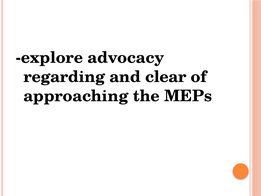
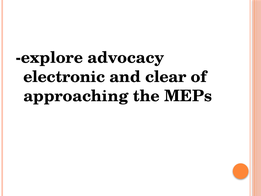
regarding: regarding -> electronic
